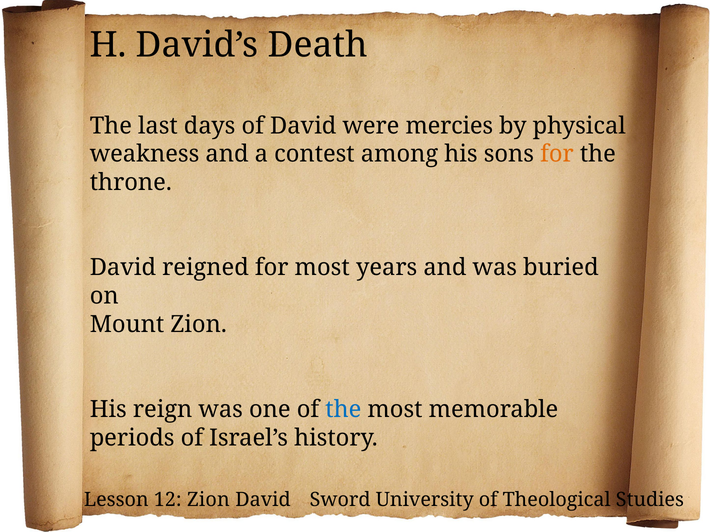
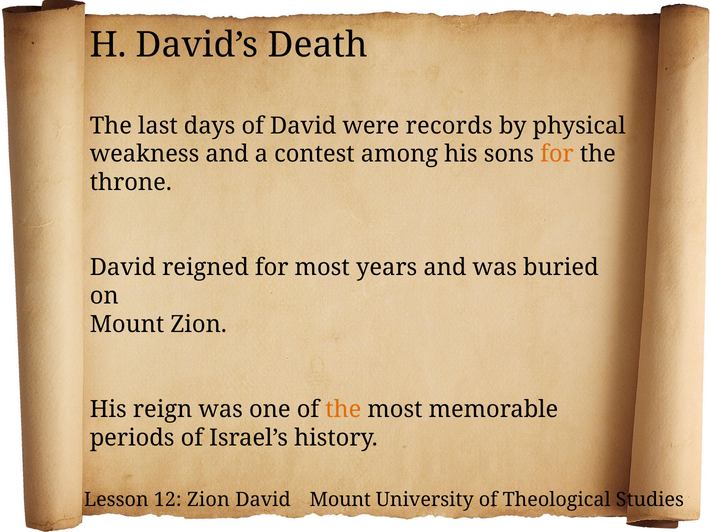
mercies: mercies -> records
the at (343, 410) colour: blue -> orange
David Sword: Sword -> Mount
